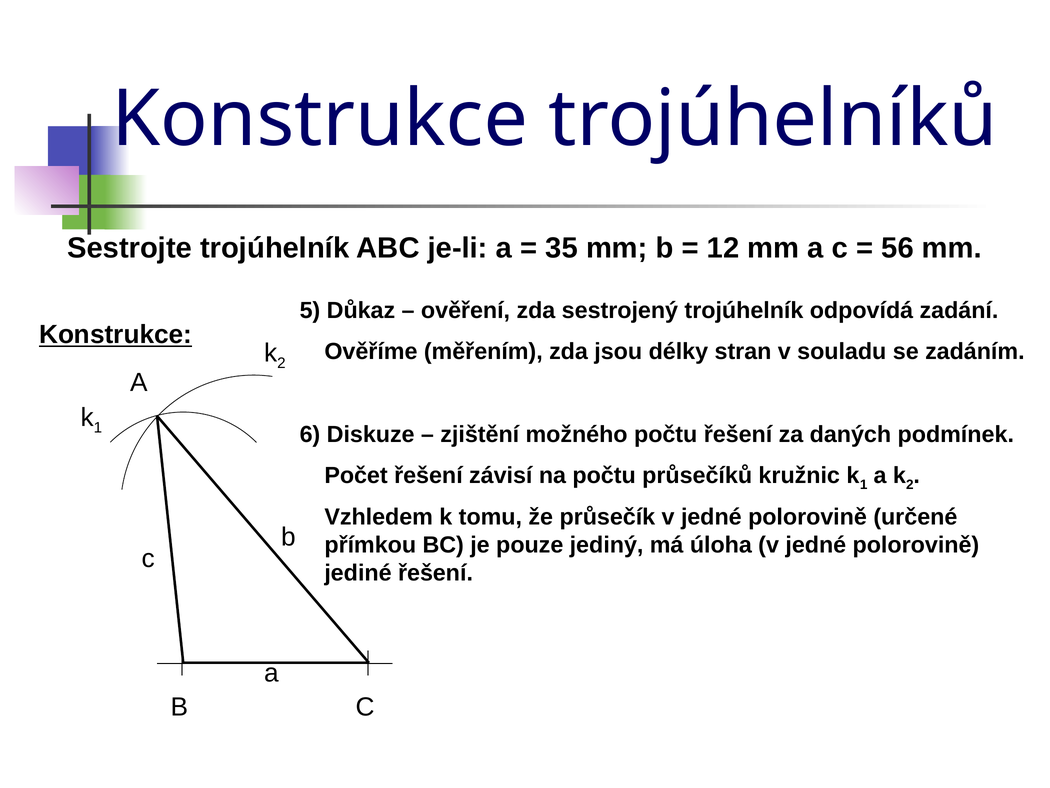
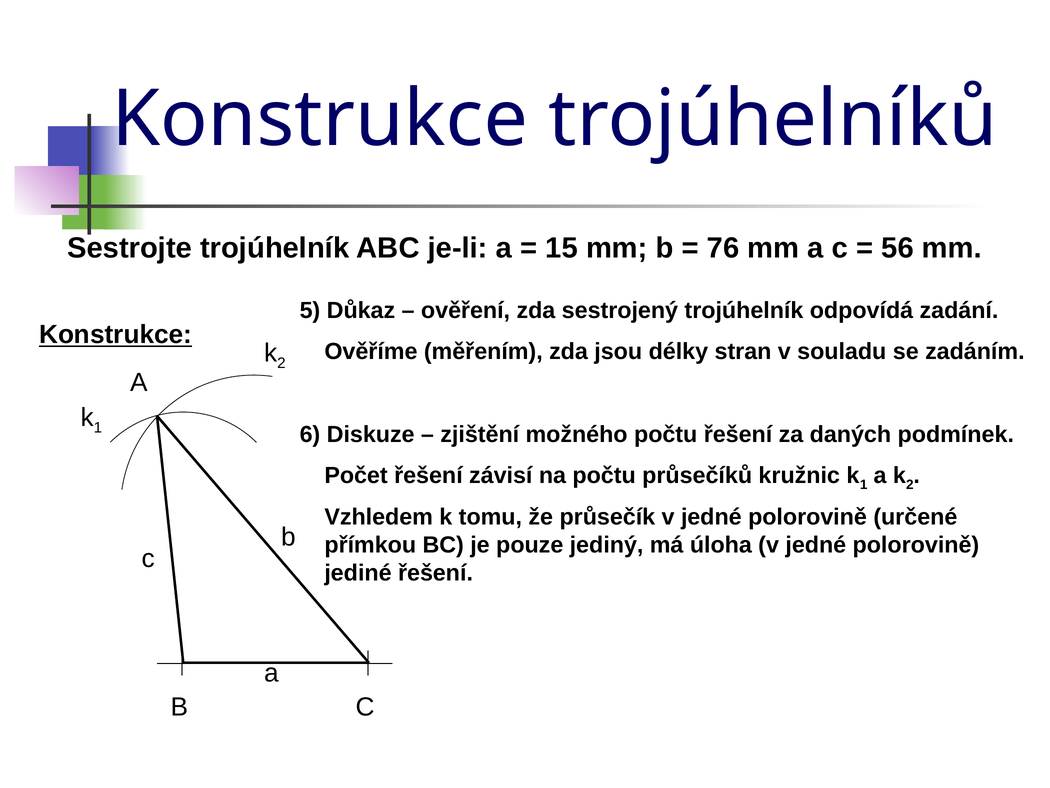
35: 35 -> 15
12: 12 -> 76
